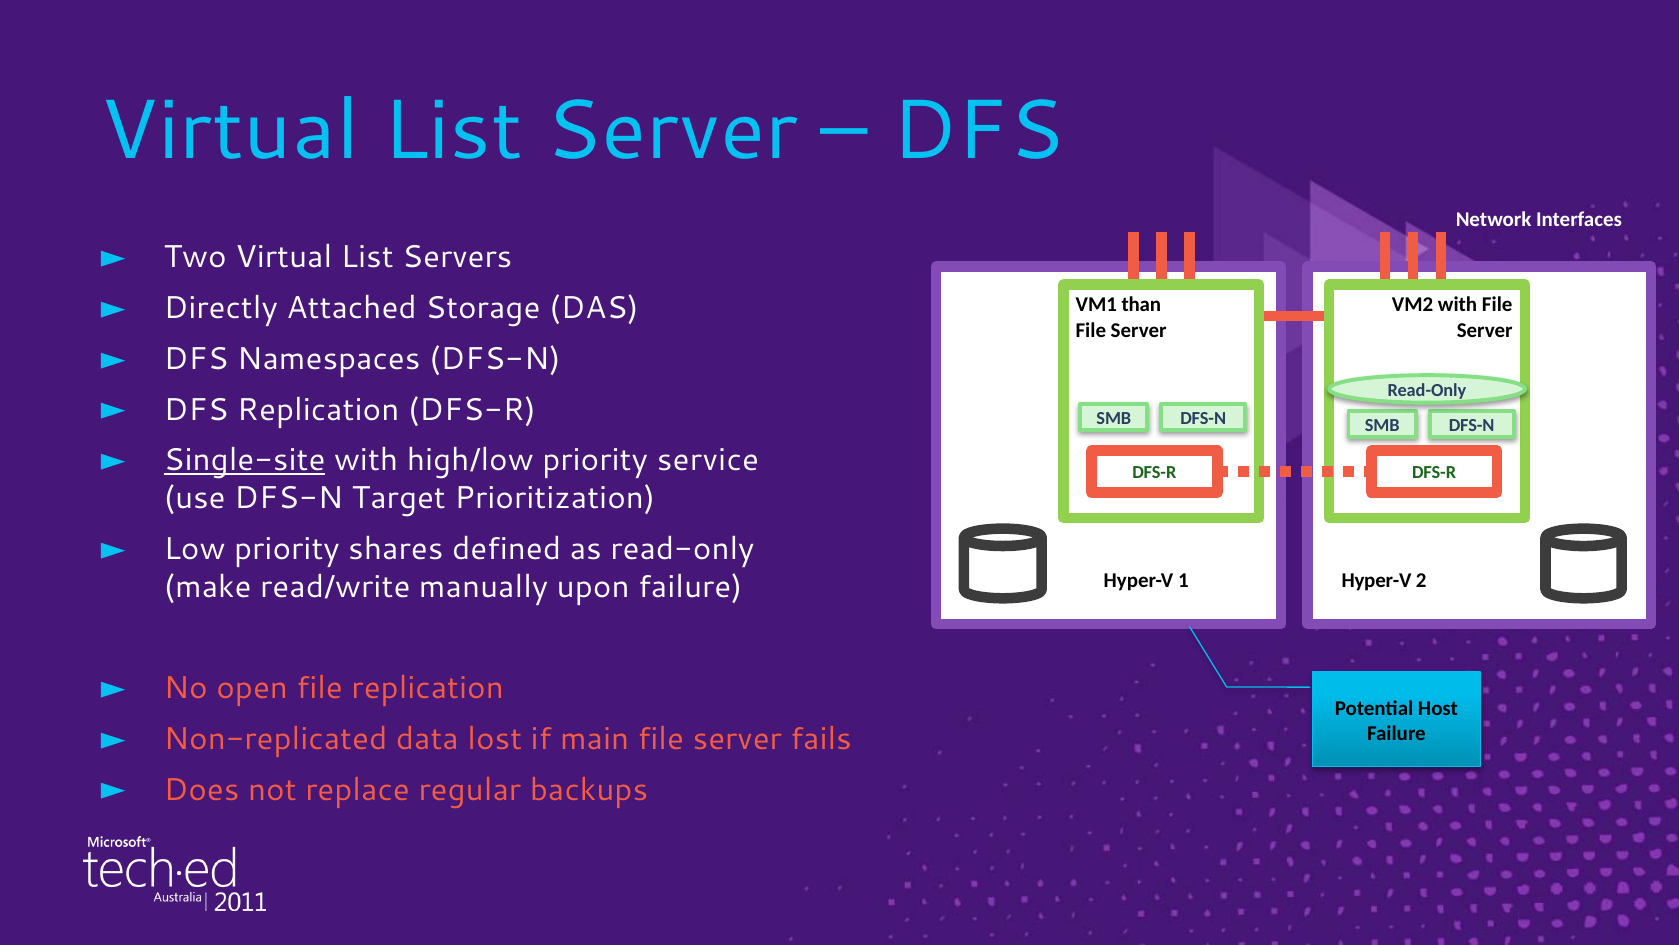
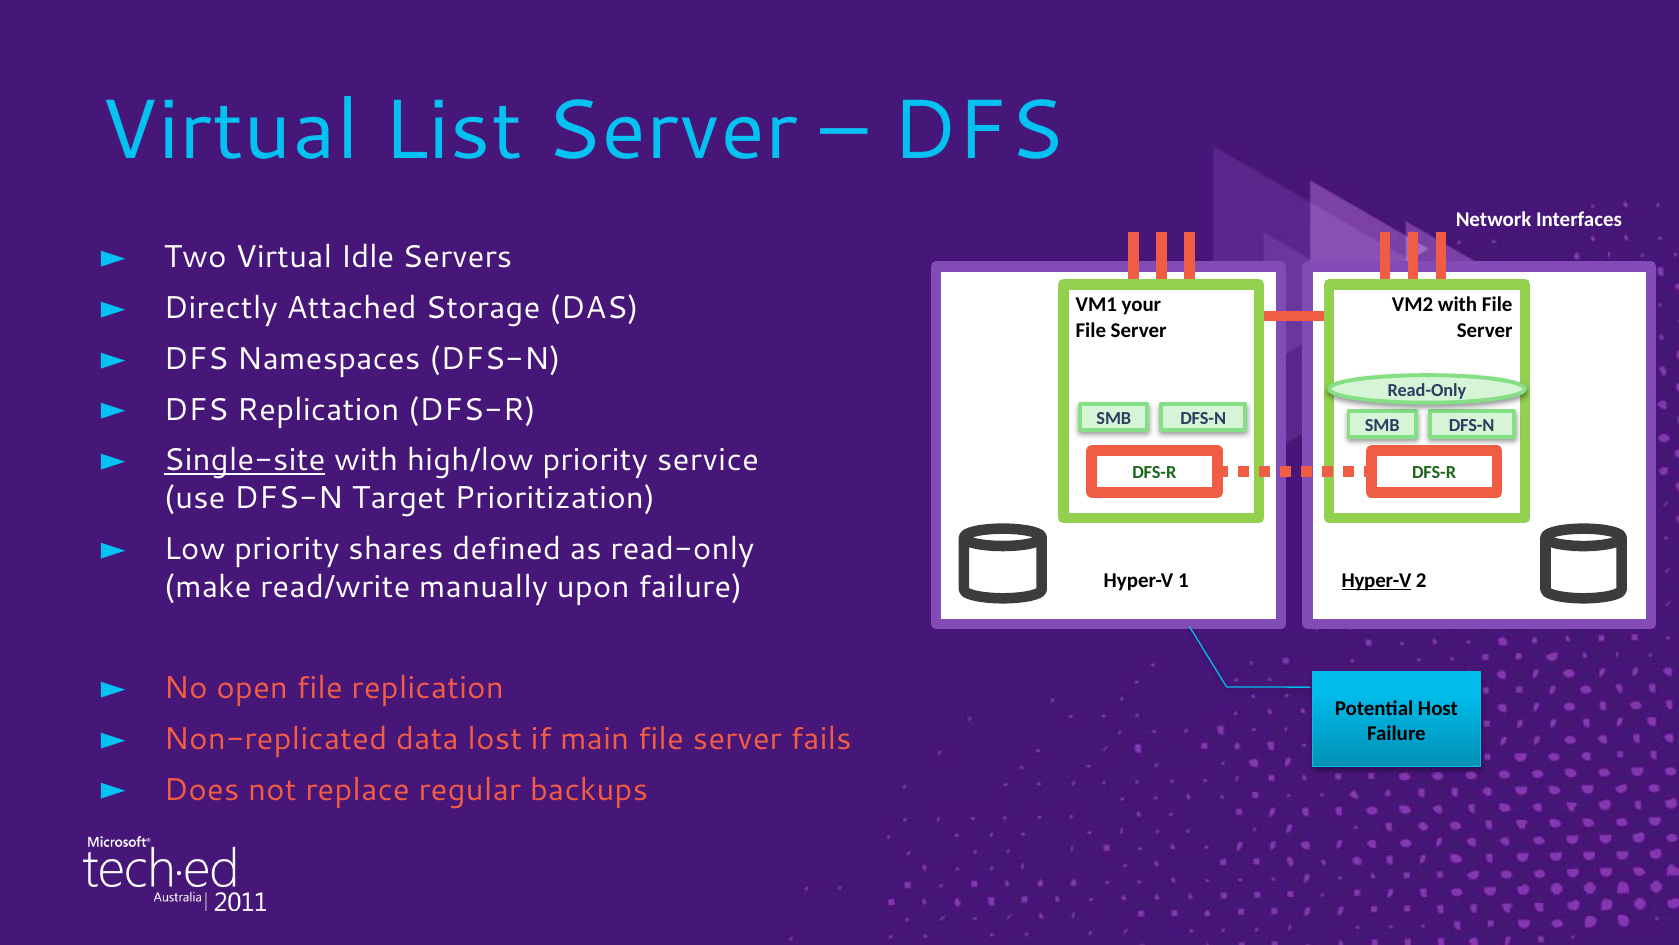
Two Virtual List: List -> Idle
than: than -> your
Hyper-V at (1376, 580) underline: none -> present
